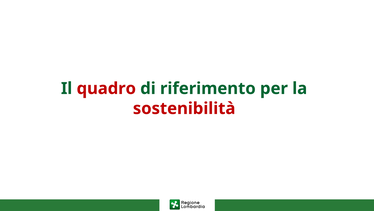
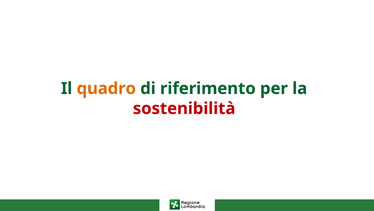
quadro colour: red -> orange
